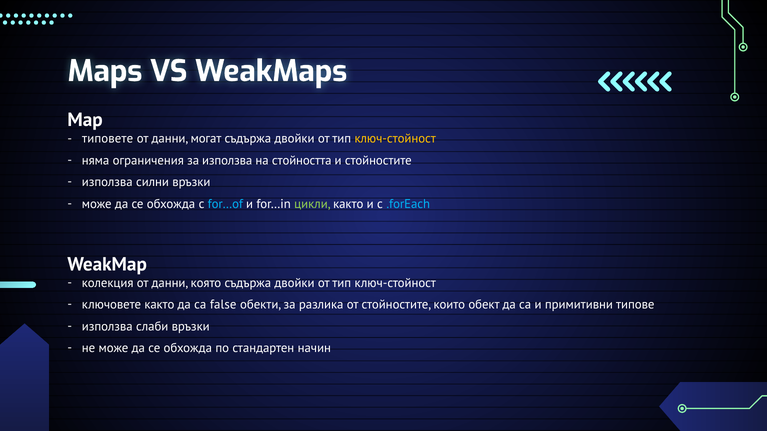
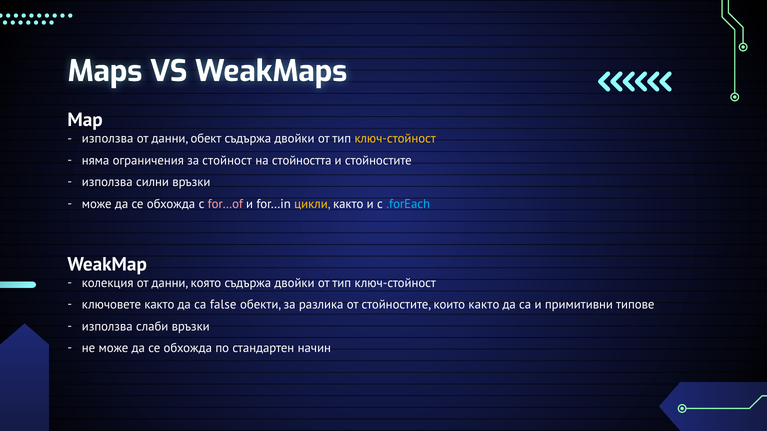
типовете at (108, 139): типовете -> използва
могат: могат -> обект
за използва: използва -> стойност
for…of colour: light blue -> pink
цикли colour: light green -> yellow
които обект: обект -> както
